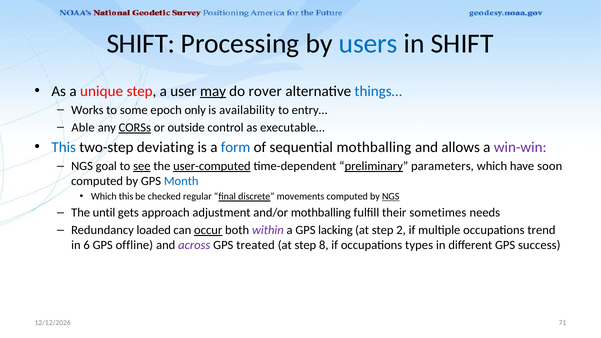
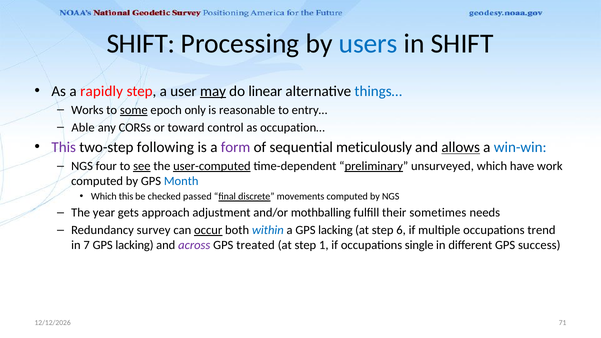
unique: unique -> rapidly
rover: rover -> linear
some underline: none -> present
availability: availability -> reasonable
CORSs underline: present -> none
outside: outside -> toward
executable…: executable… -> occupation…
This at (64, 147) colour: blue -> purple
deviating: deviating -> following
form colour: blue -> purple
sequential mothballing: mothballing -> meticulously
allows underline: none -> present
win-win colour: purple -> blue
goal: goal -> four
parameters: parameters -> unsurveyed
soon: soon -> work
regular: regular -> passed
NGS at (391, 197) underline: present -> none
until: until -> year
loaded: loaded -> survey
within colour: purple -> blue
2: 2 -> 6
6: 6 -> 7
offline at (134, 245): offline -> lacking
8: 8 -> 1
types: types -> single
